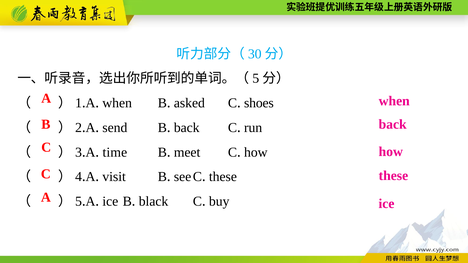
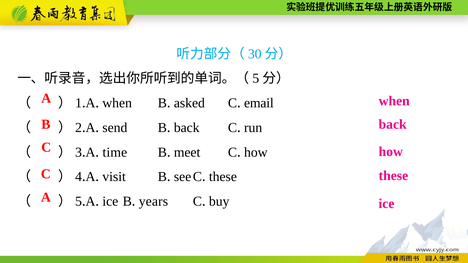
shoes: shoes -> email
black: black -> years
